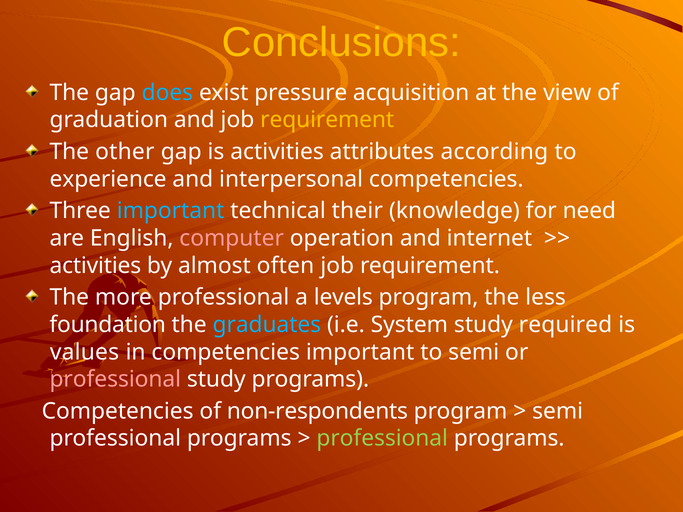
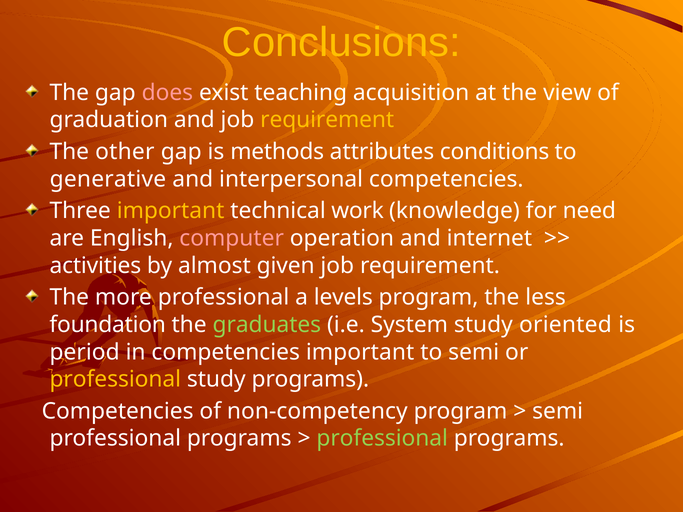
does colour: light blue -> pink
pressure: pressure -> teaching
is activities: activities -> methods
according: according -> conditions
experience: experience -> generative
important at (171, 211) colour: light blue -> yellow
their: their -> work
often: often -> given
graduates colour: light blue -> light green
required: required -> oriented
values: values -> period
professional at (115, 380) colour: pink -> yellow
non-respondents: non-respondents -> non-competency
